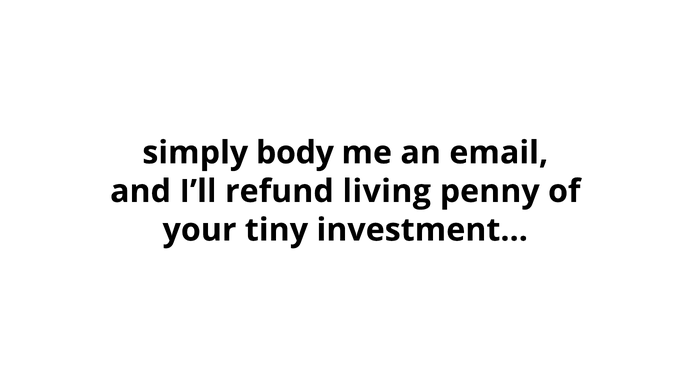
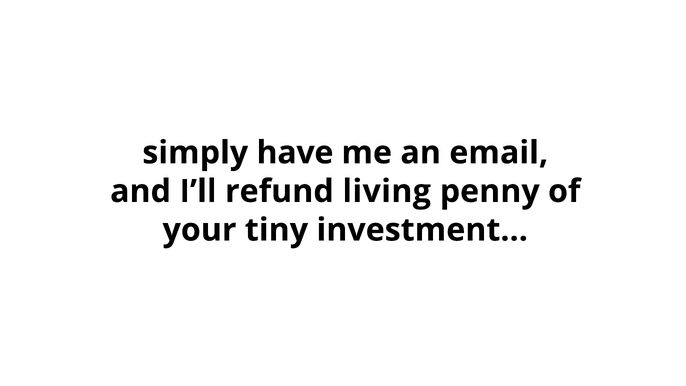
body: body -> have
